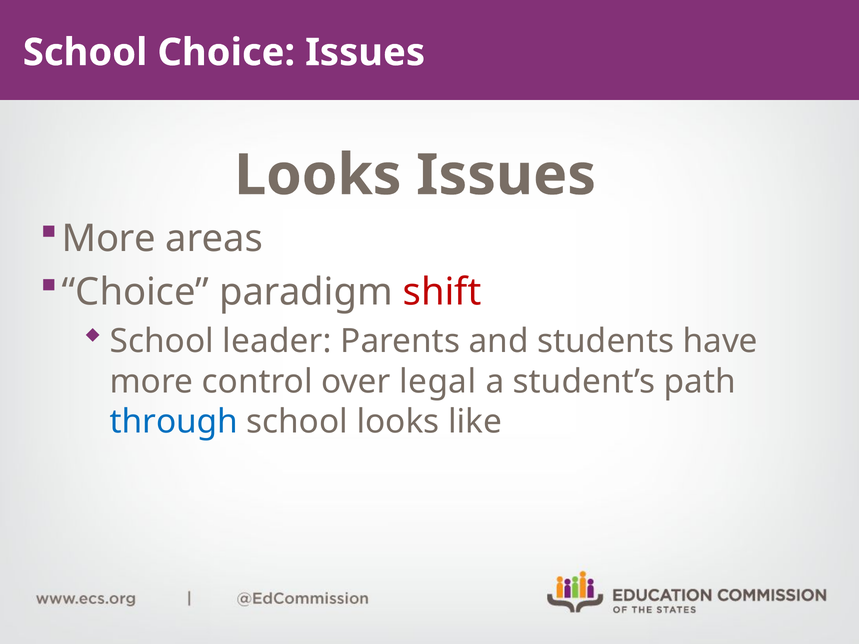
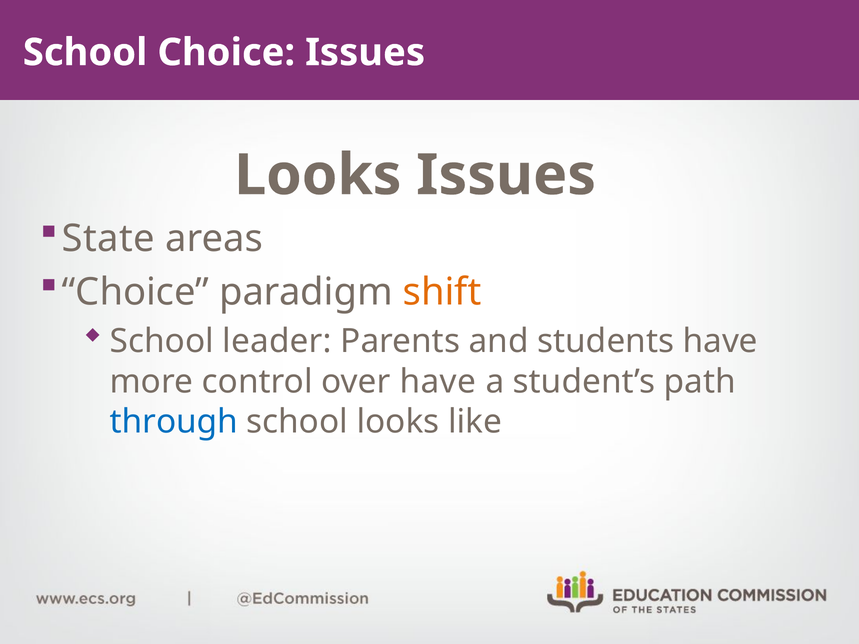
More at (109, 239): More -> State
shift colour: red -> orange
over legal: legal -> have
